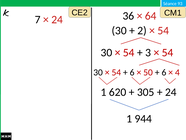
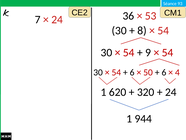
64: 64 -> 53
2: 2 -> 8
3: 3 -> 9
305: 305 -> 320
